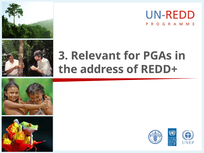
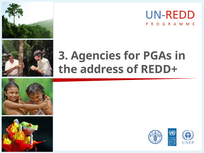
Relevant: Relevant -> Agencies
